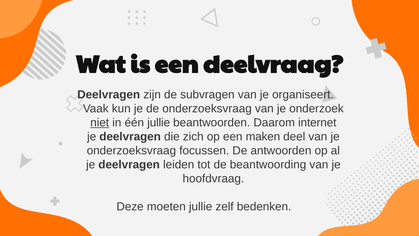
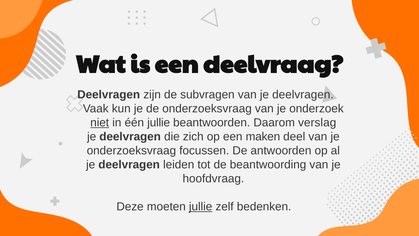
van je organiseert: organiseert -> deelvragen
internet: internet -> verslag
jullie at (201, 206) underline: none -> present
